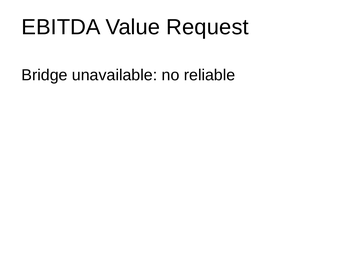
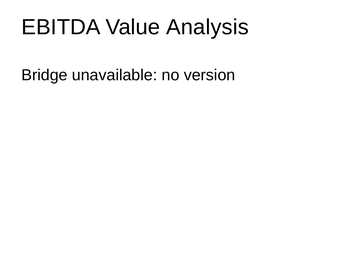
Request: Request -> Analysis
reliable: reliable -> version
